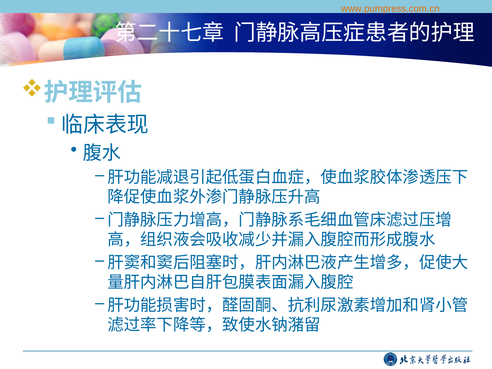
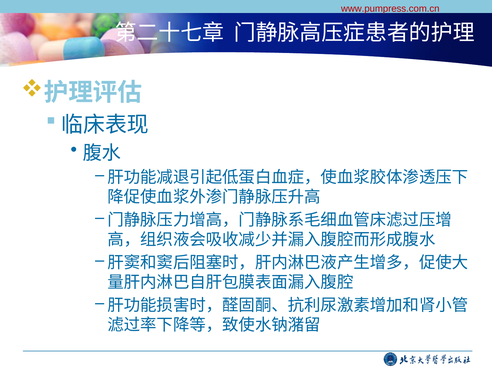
www.pumpress.com.cn colour: orange -> red
